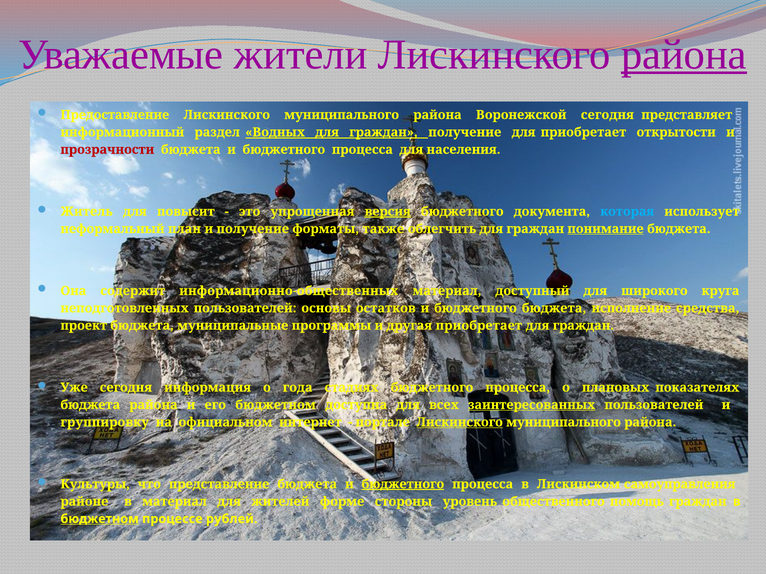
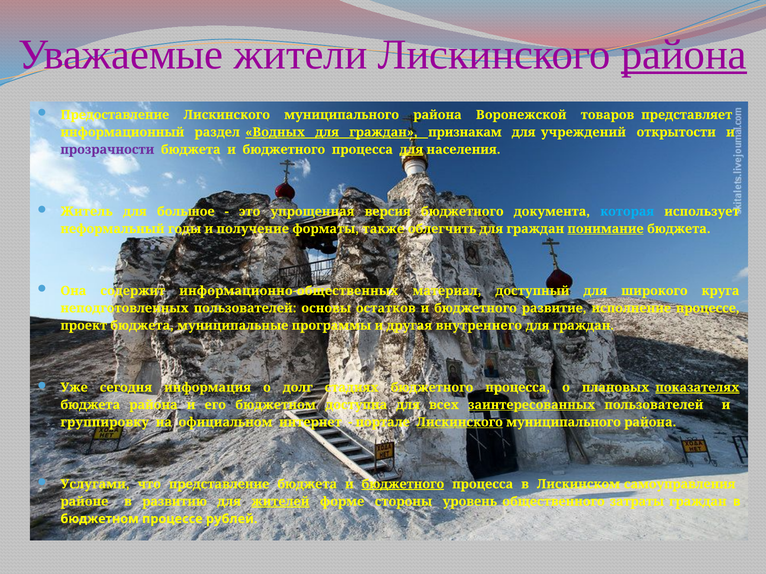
Воронежской сегодня: сегодня -> товаров
граждан получение: получение -> признакам
для приобретает: приобретает -> учреждений
прозрачности colour: red -> purple
для at (411, 150) underline: none -> present
повысит: повысит -> большое
версия underline: present -> none
план: план -> годы
бюджетного бюджета: бюджета -> развитие
исполнение средства: средства -> процессе
другая приобретает: приобретает -> внутреннего
года: года -> долг
показателях underline: none -> present
Культуры: Культуры -> Услугами
в материал: материал -> развитию
жителей underline: none -> present
помощь: помощь -> затраты
бюджетном at (100, 519) underline: present -> none
